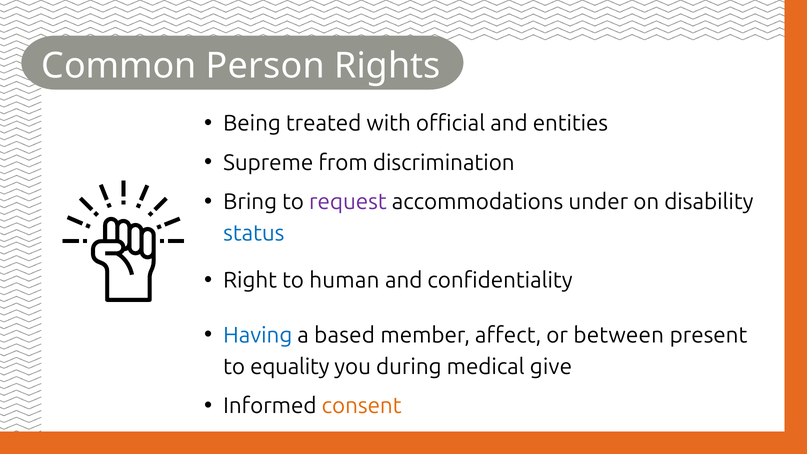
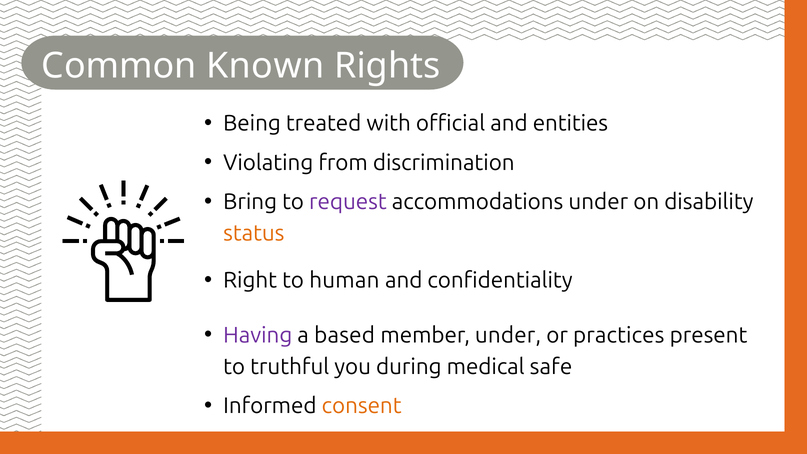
Person: Person -> Known
Supreme: Supreme -> Violating
status colour: blue -> orange
Having colour: blue -> purple
member affect: affect -> under
between: between -> practices
equality: equality -> truthful
give: give -> safe
